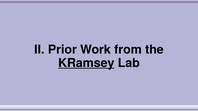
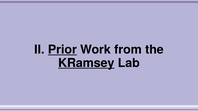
Prior underline: none -> present
